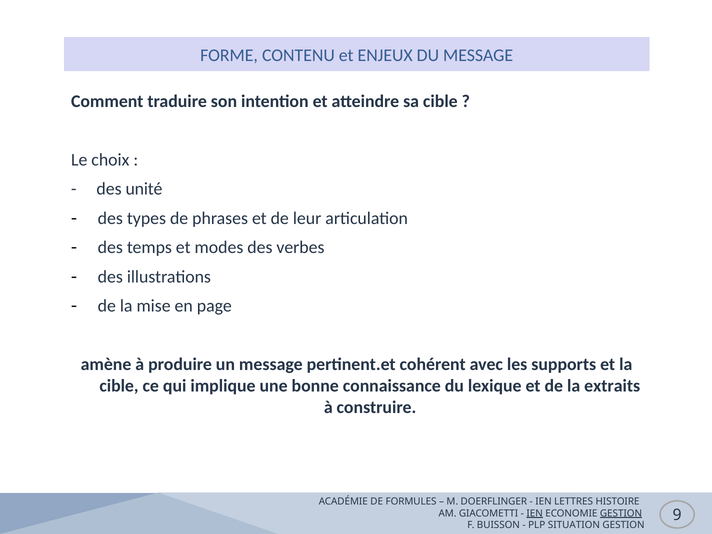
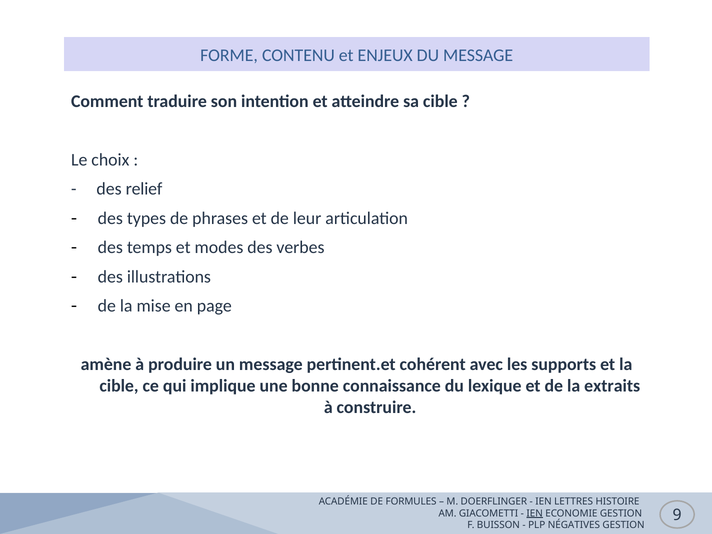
unité: unité -> relief
GESTION at (621, 513) underline: present -> none
SITUATION: SITUATION -> NÉGATIVES
